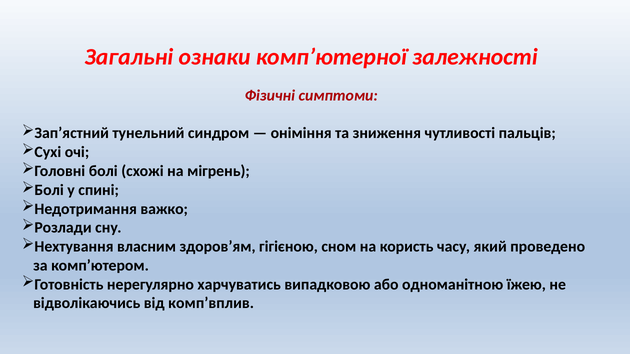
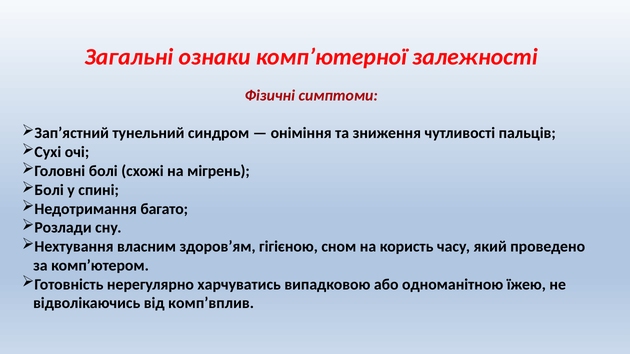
важко: важко -> багато
